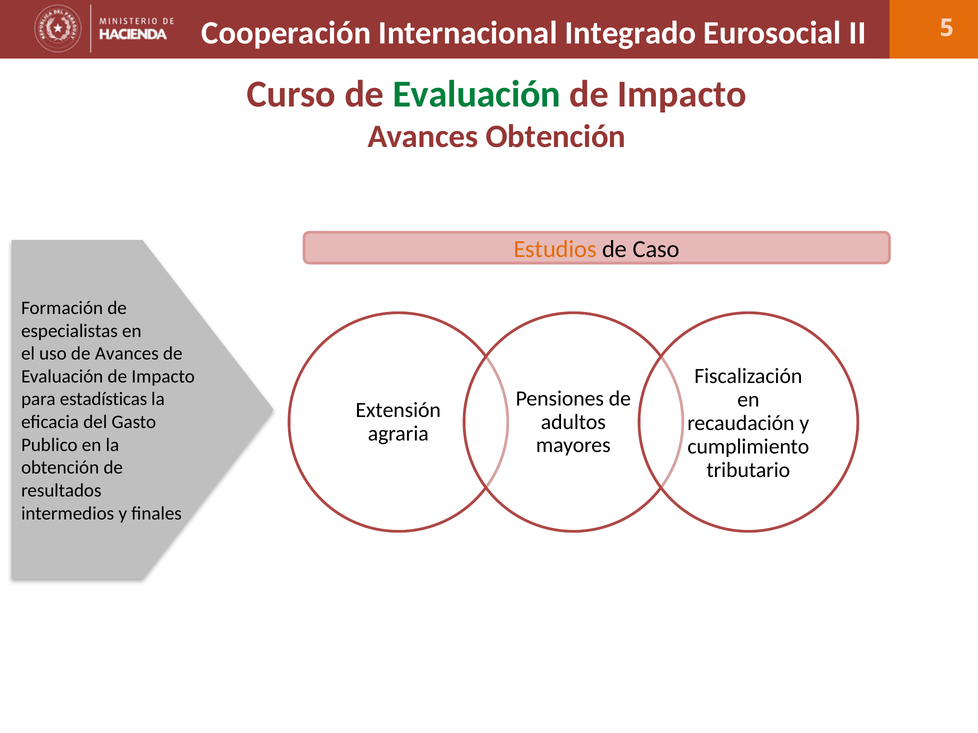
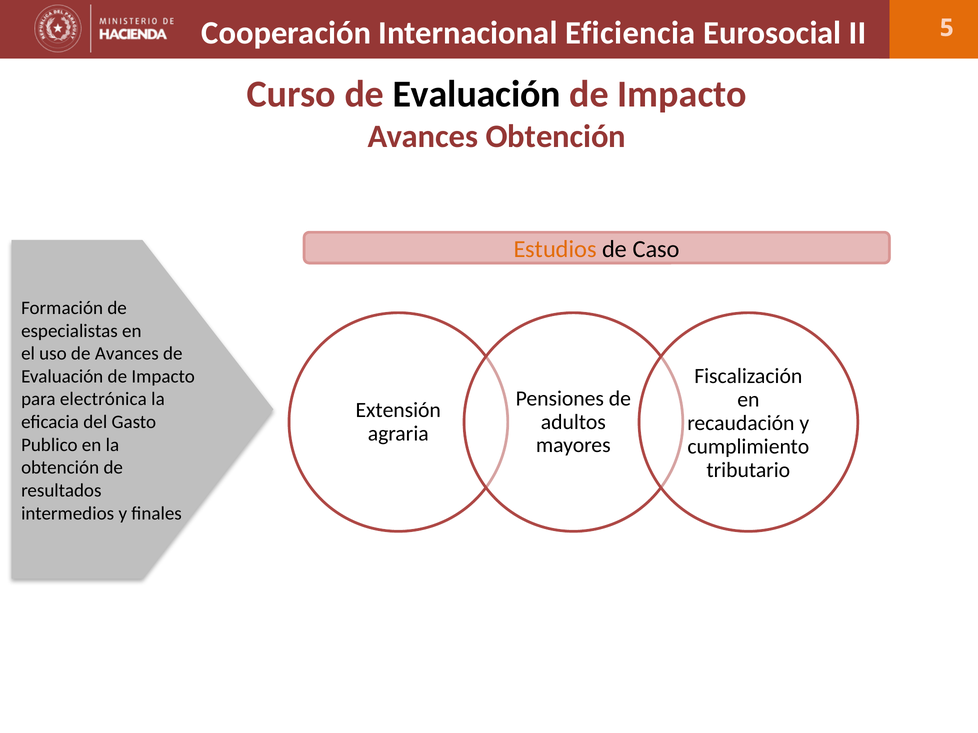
Integrado: Integrado -> Eficiencia
Evaluación at (477, 94) colour: green -> black
estadísticas: estadísticas -> electrónica
